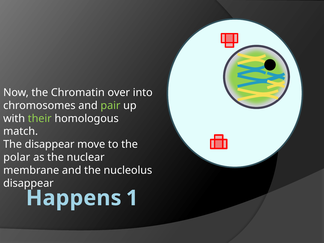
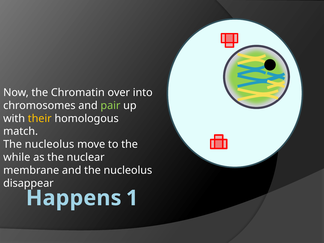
their colour: light green -> yellow
disappear at (50, 144): disappear -> nucleolus
polar: polar -> while
